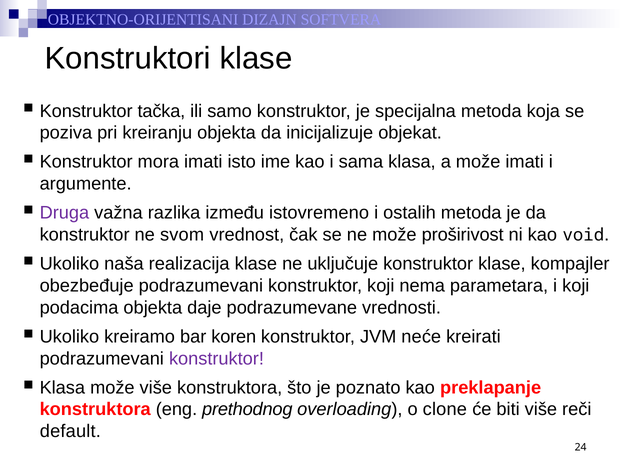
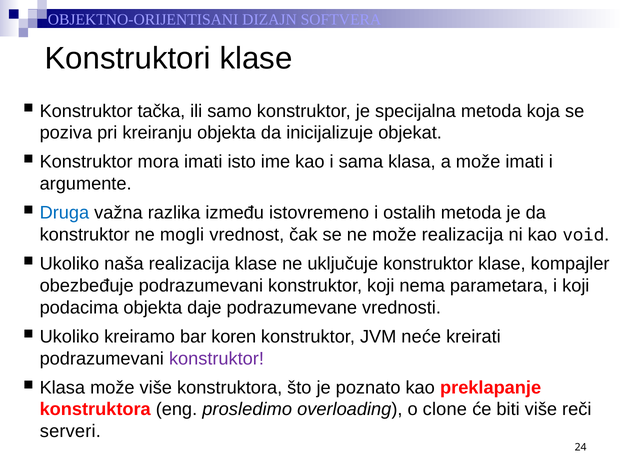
Druga colour: purple -> blue
svom: svom -> mogli
može proširivost: proširivost -> realizacija
prethodnog: prethodnog -> prosledimo
default: default -> serveri
